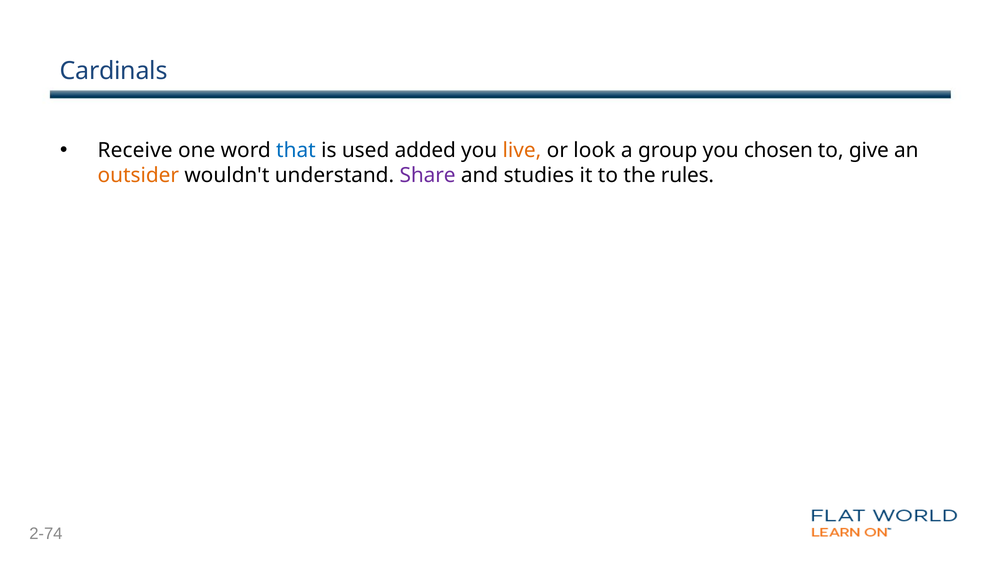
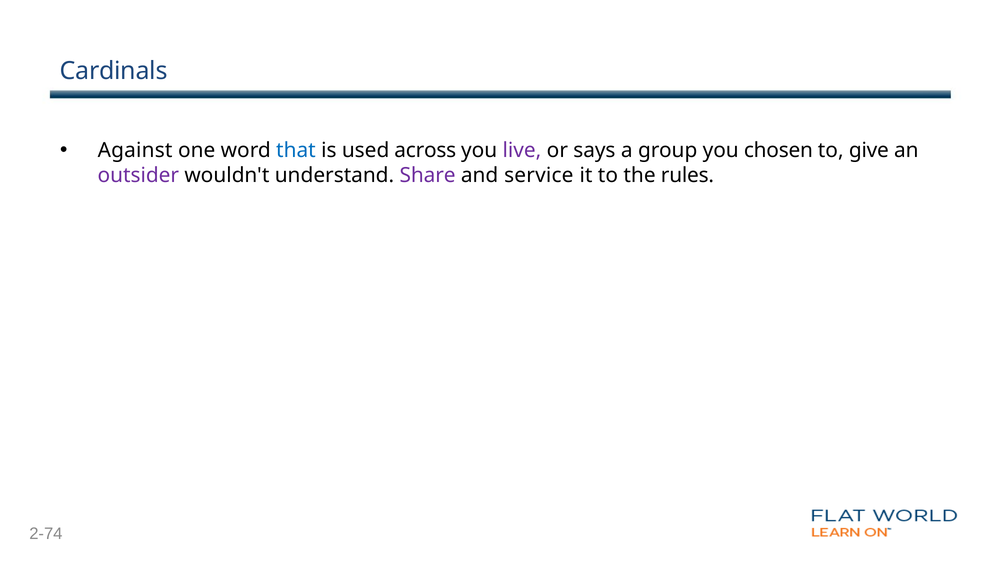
Receive: Receive -> Against
added: added -> across
live colour: orange -> purple
look: look -> says
outsider colour: orange -> purple
studies: studies -> service
